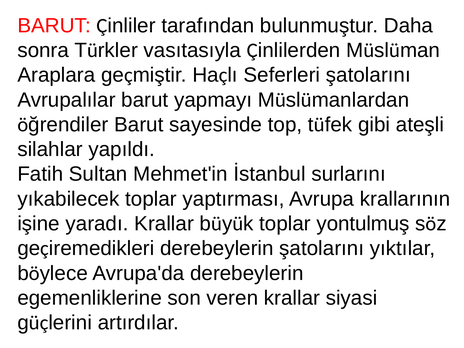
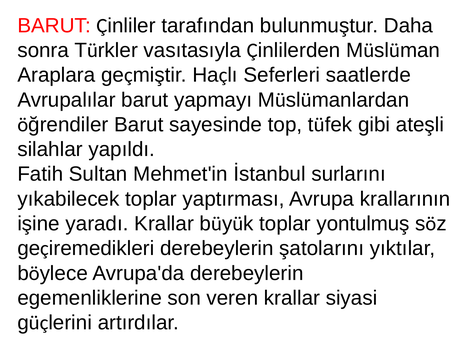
Seferleri şatolarını: şatolarını -> saatlerde
